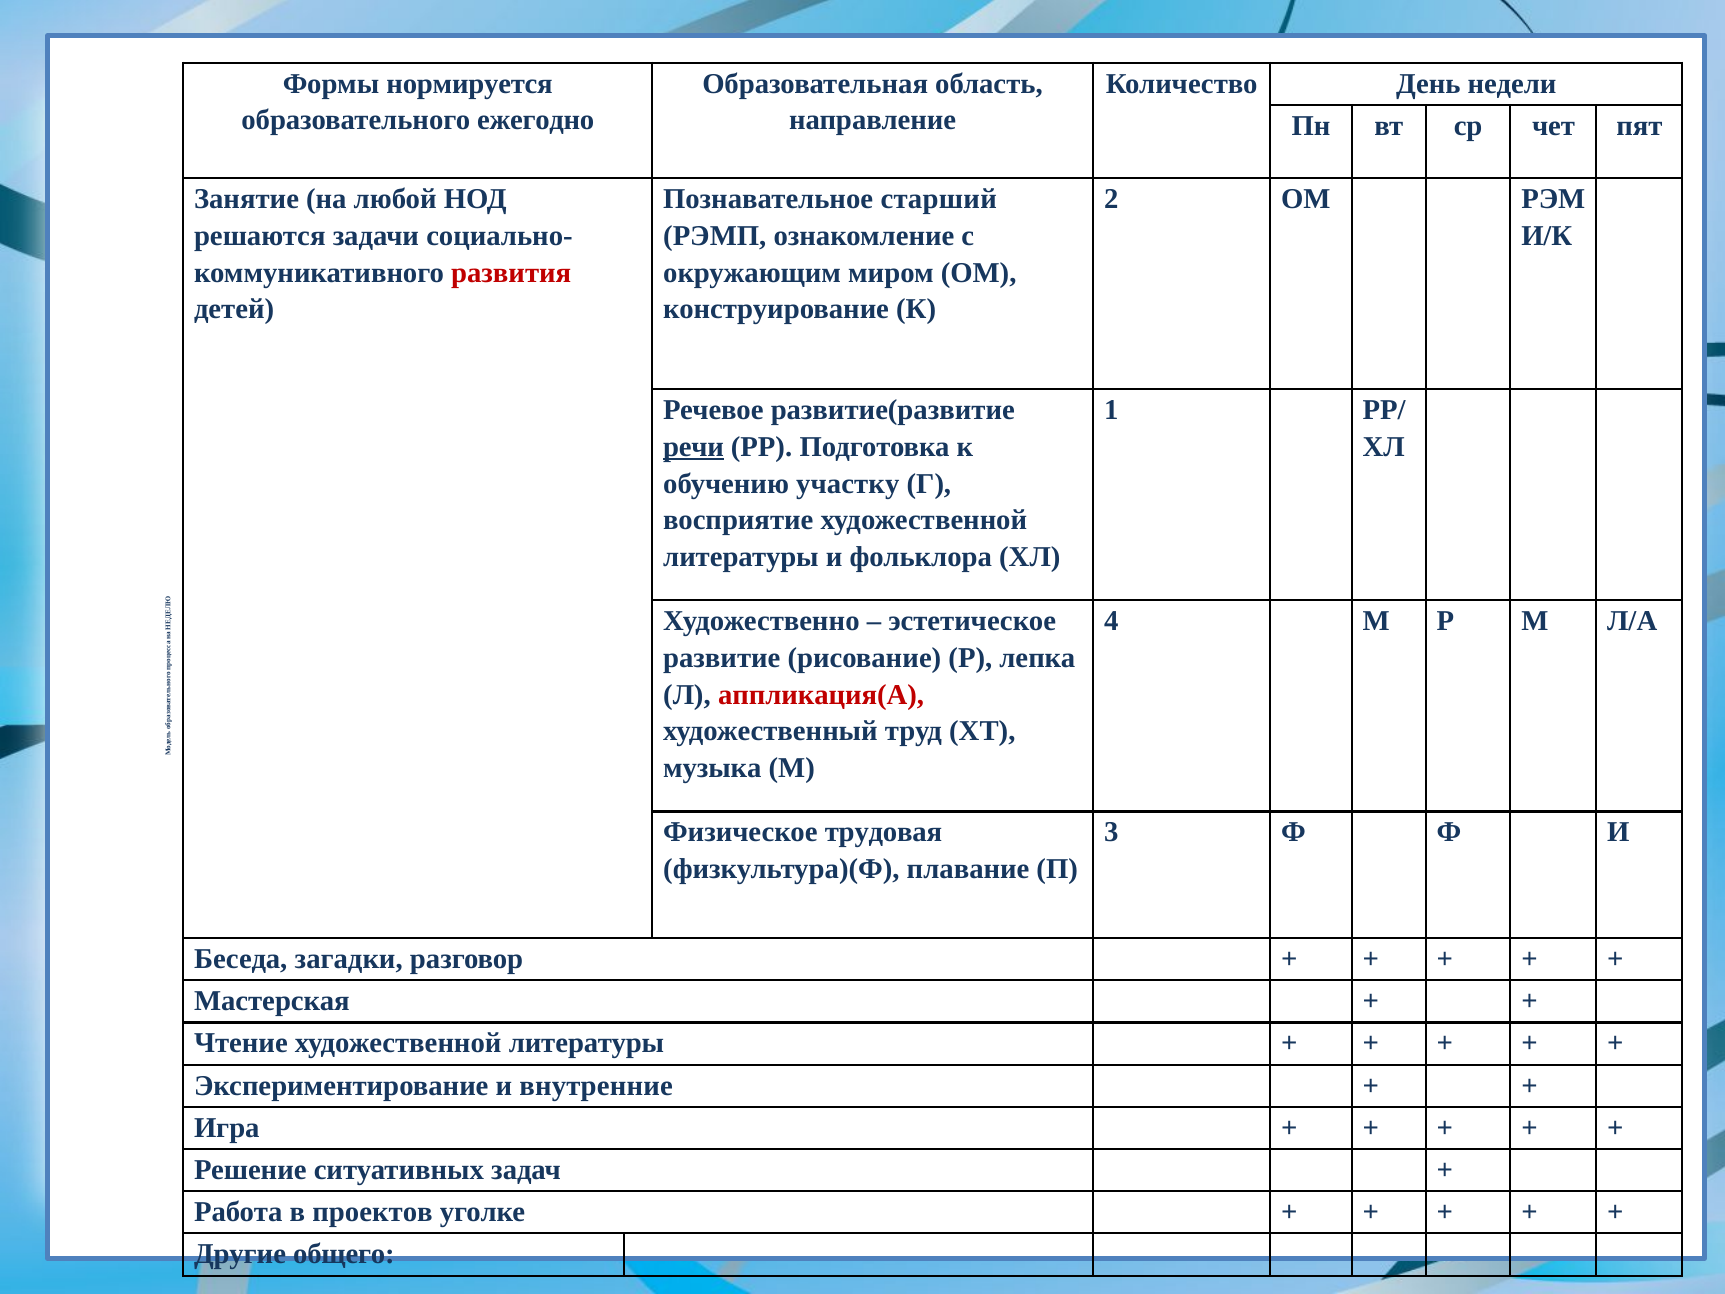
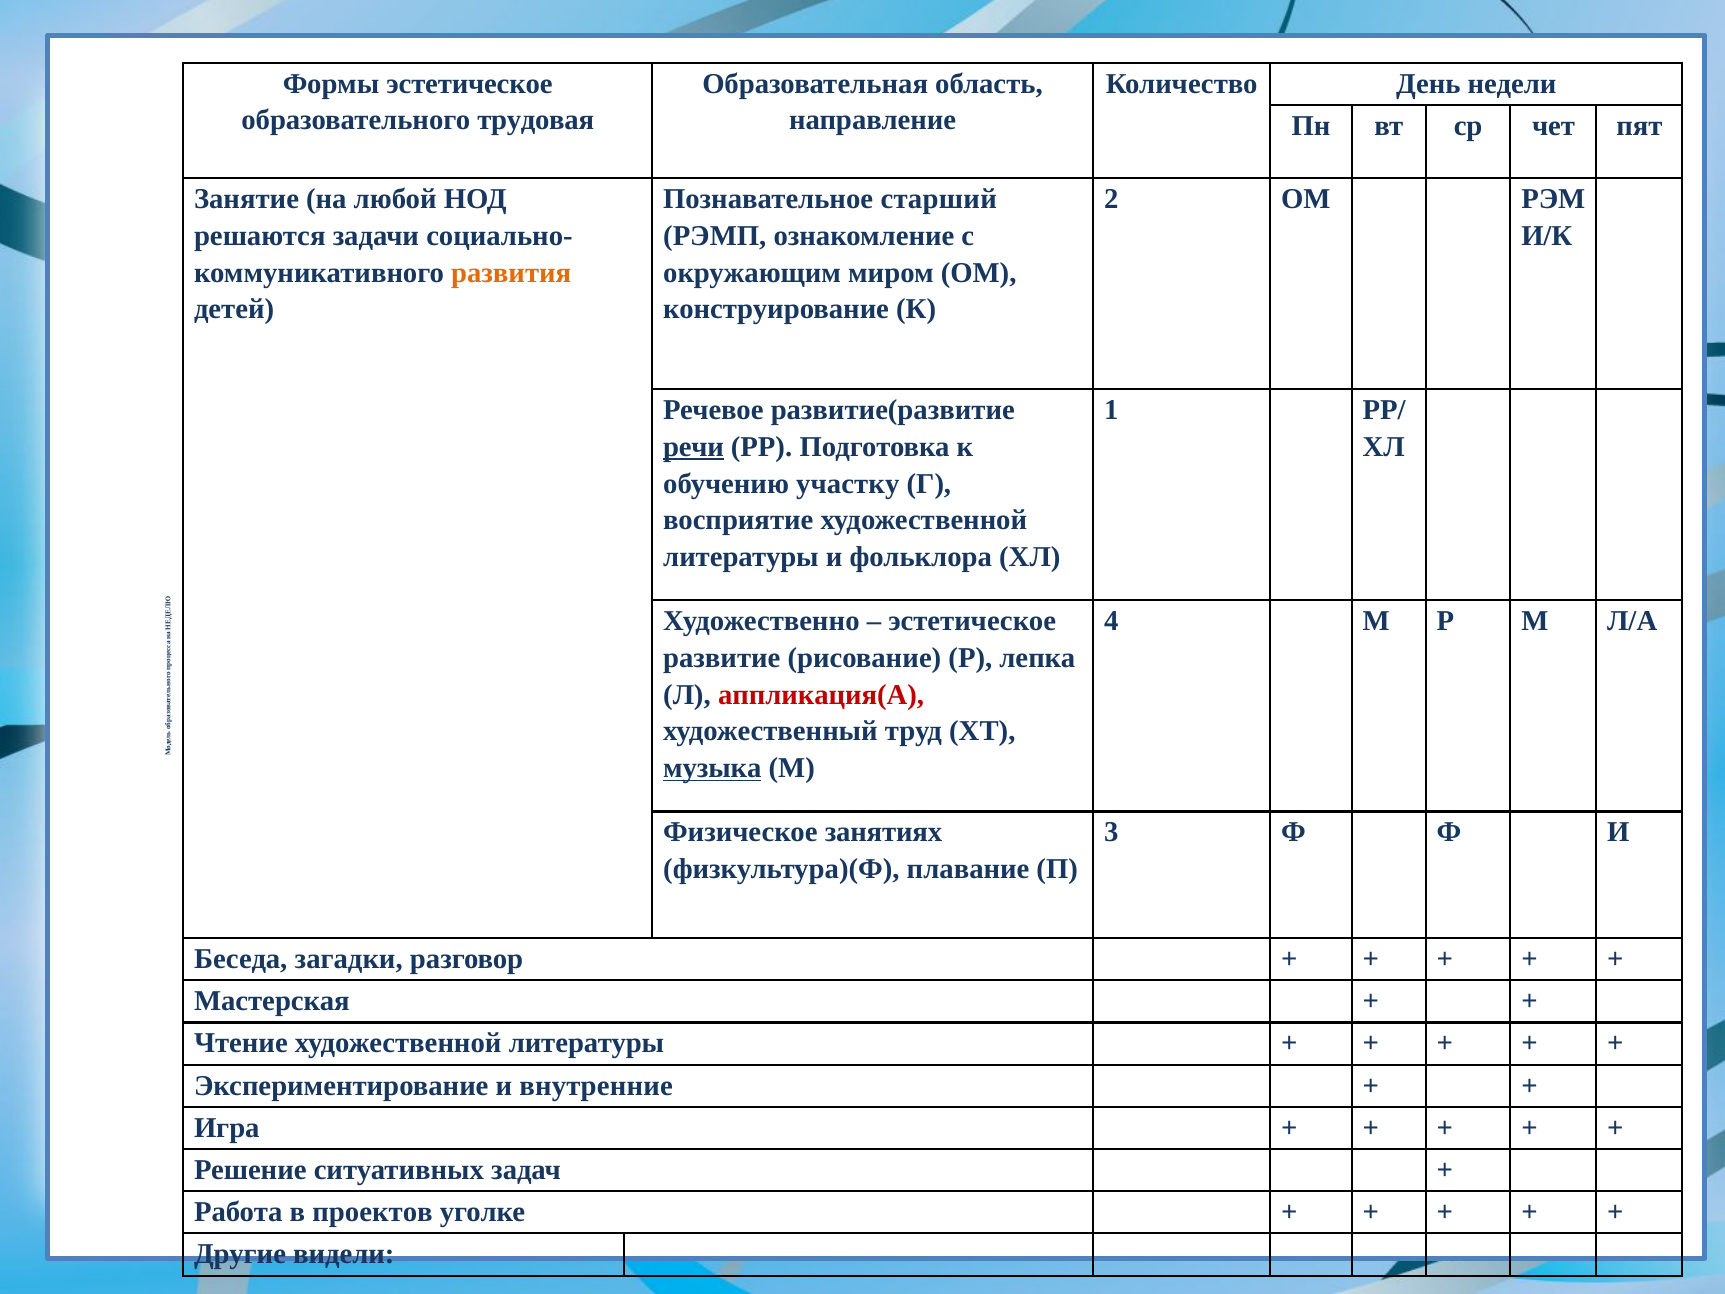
Формы нормируется: нормируется -> эстетическое
ежегодно: ежегодно -> трудовая
развития colour: red -> orange
музыка underline: none -> present
трудовая: трудовая -> занятиях
общего: общего -> видели
